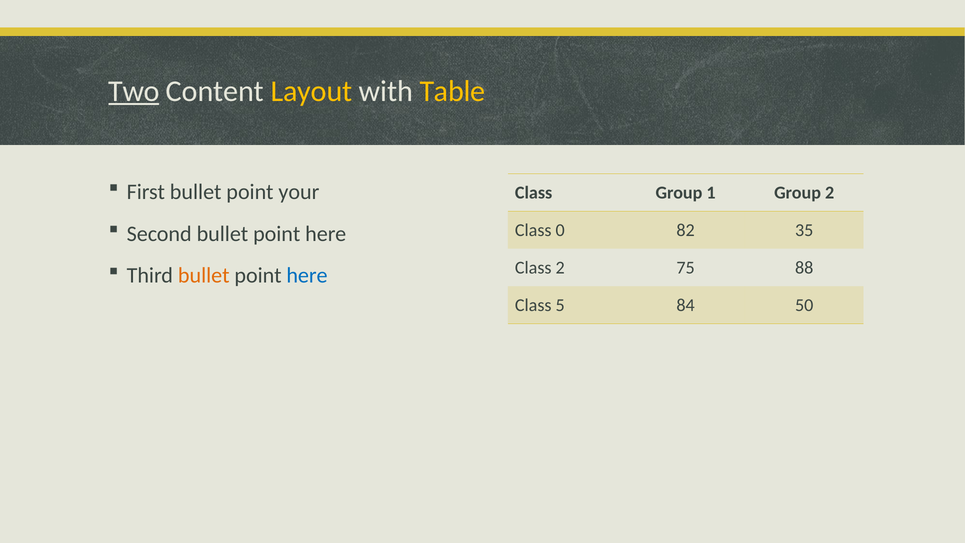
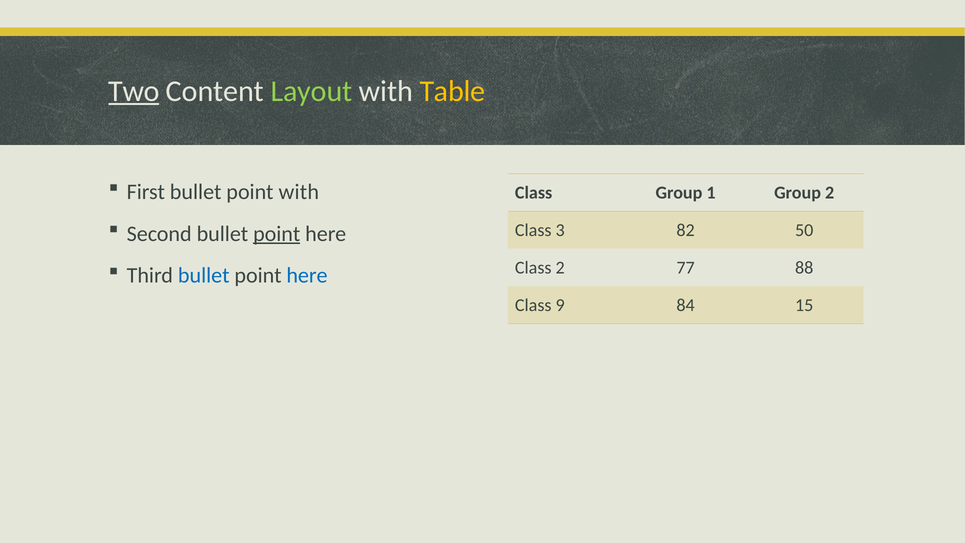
Layout colour: yellow -> light green
point your: your -> with
point at (277, 234) underline: none -> present
0: 0 -> 3
35: 35 -> 50
75: 75 -> 77
bullet at (204, 275) colour: orange -> blue
5: 5 -> 9
50: 50 -> 15
